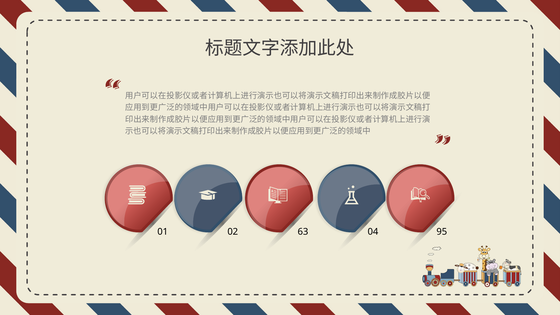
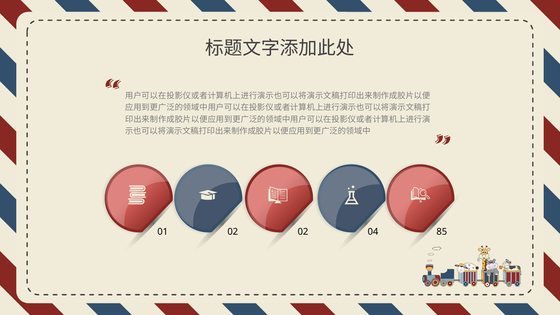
63 at (303, 232): 63 -> 02
95: 95 -> 85
